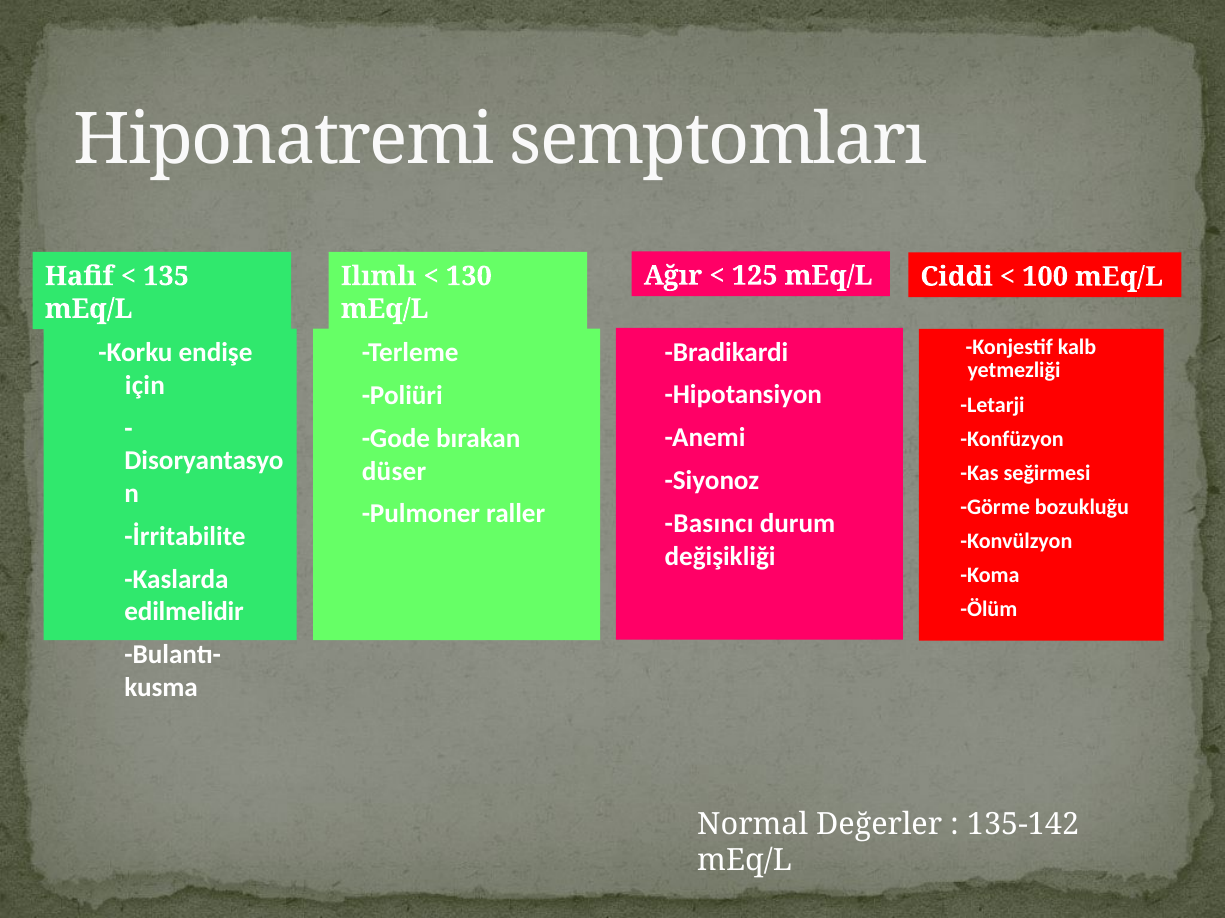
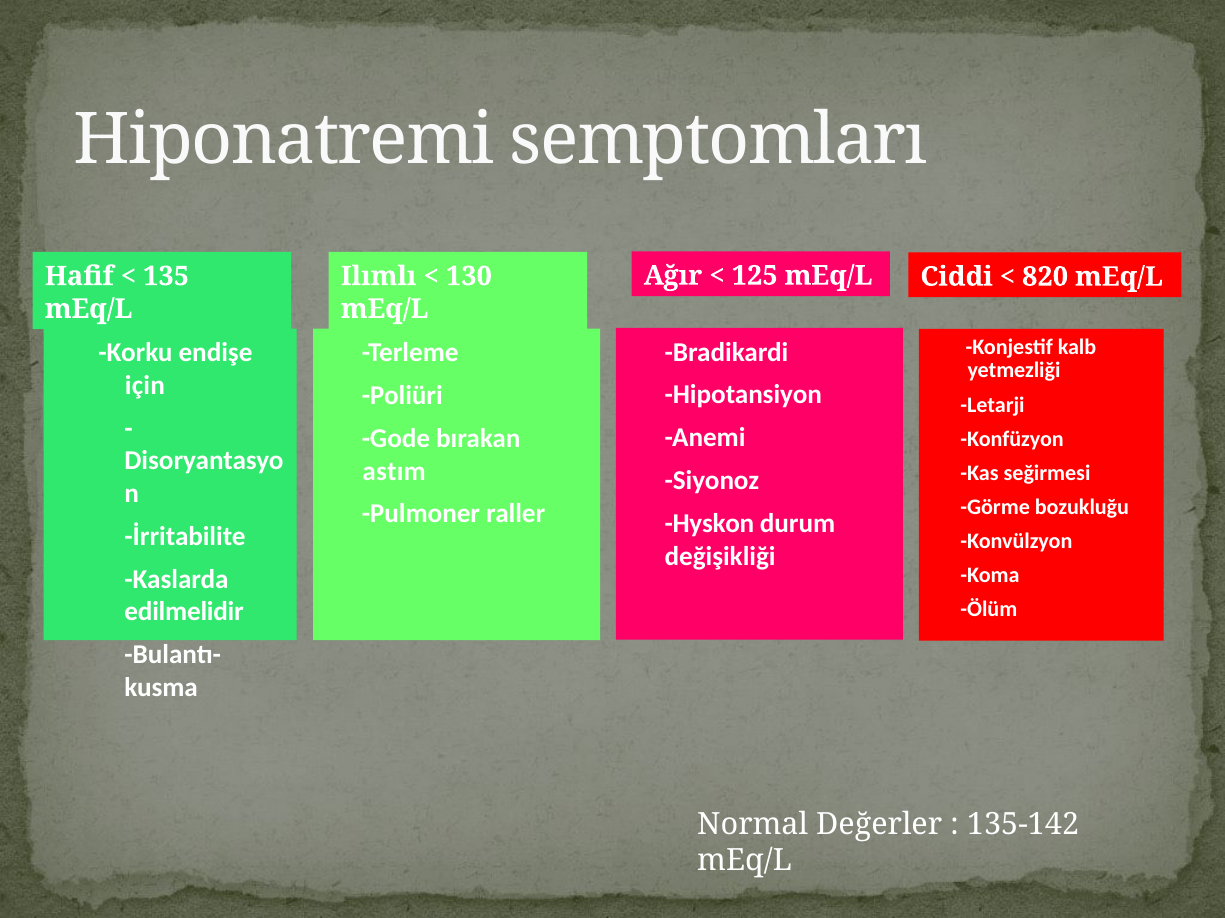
100: 100 -> 820
düser: düser -> astım
Basıncı: Basıncı -> Hyskon
